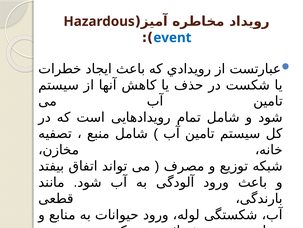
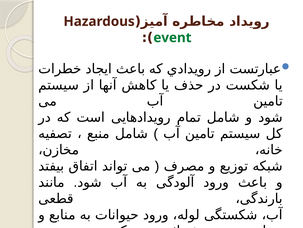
event colour: blue -> green
